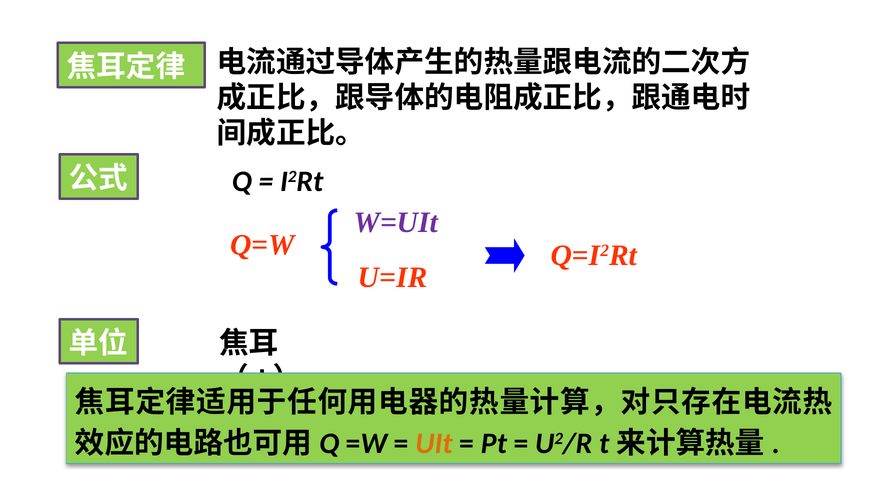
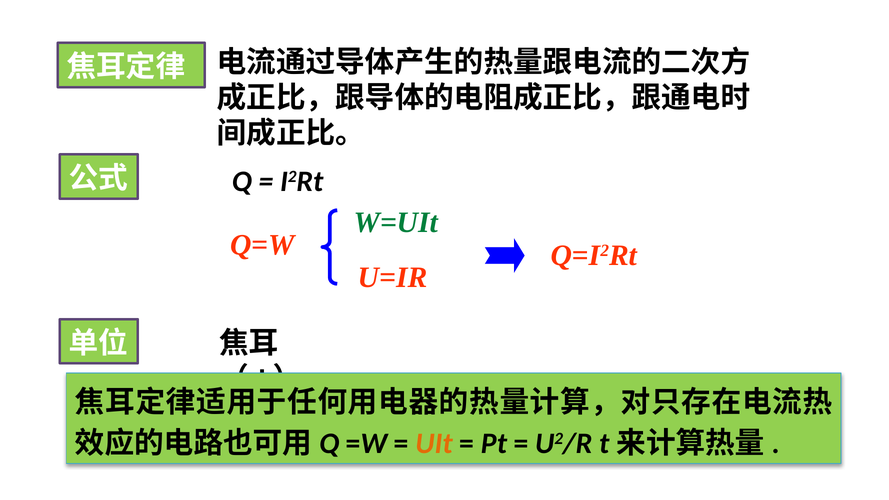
W=UIt colour: purple -> green
